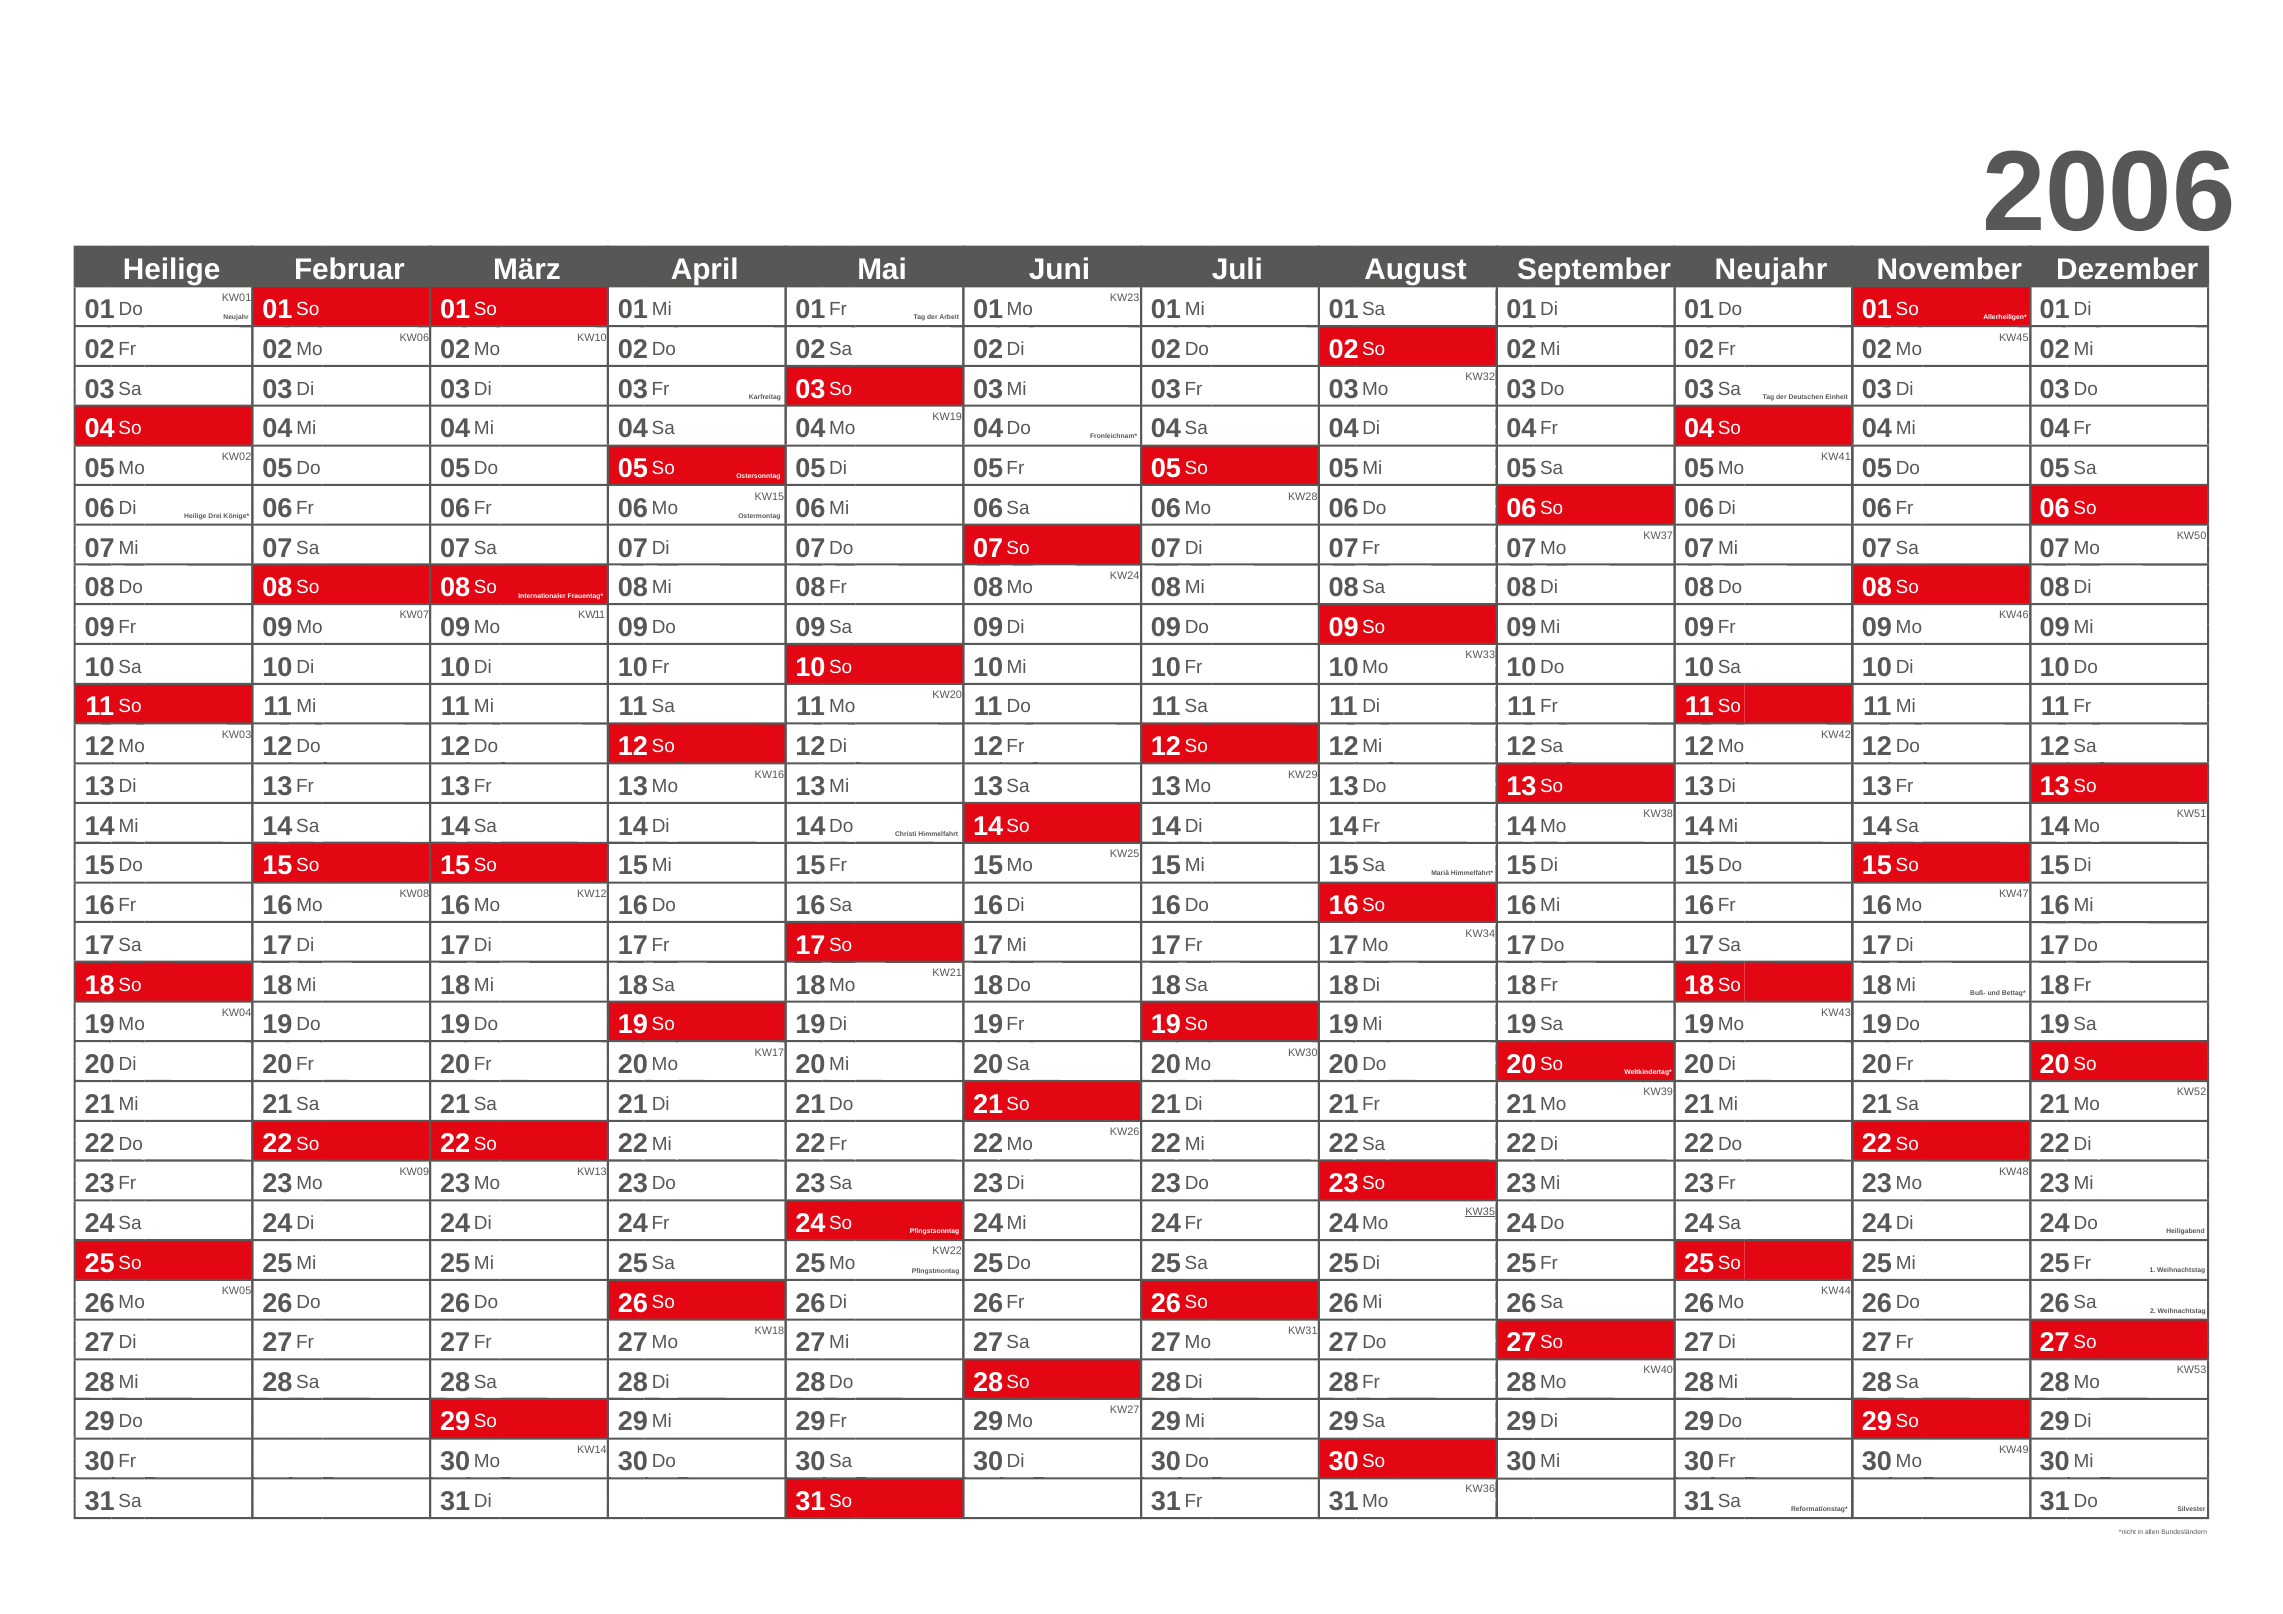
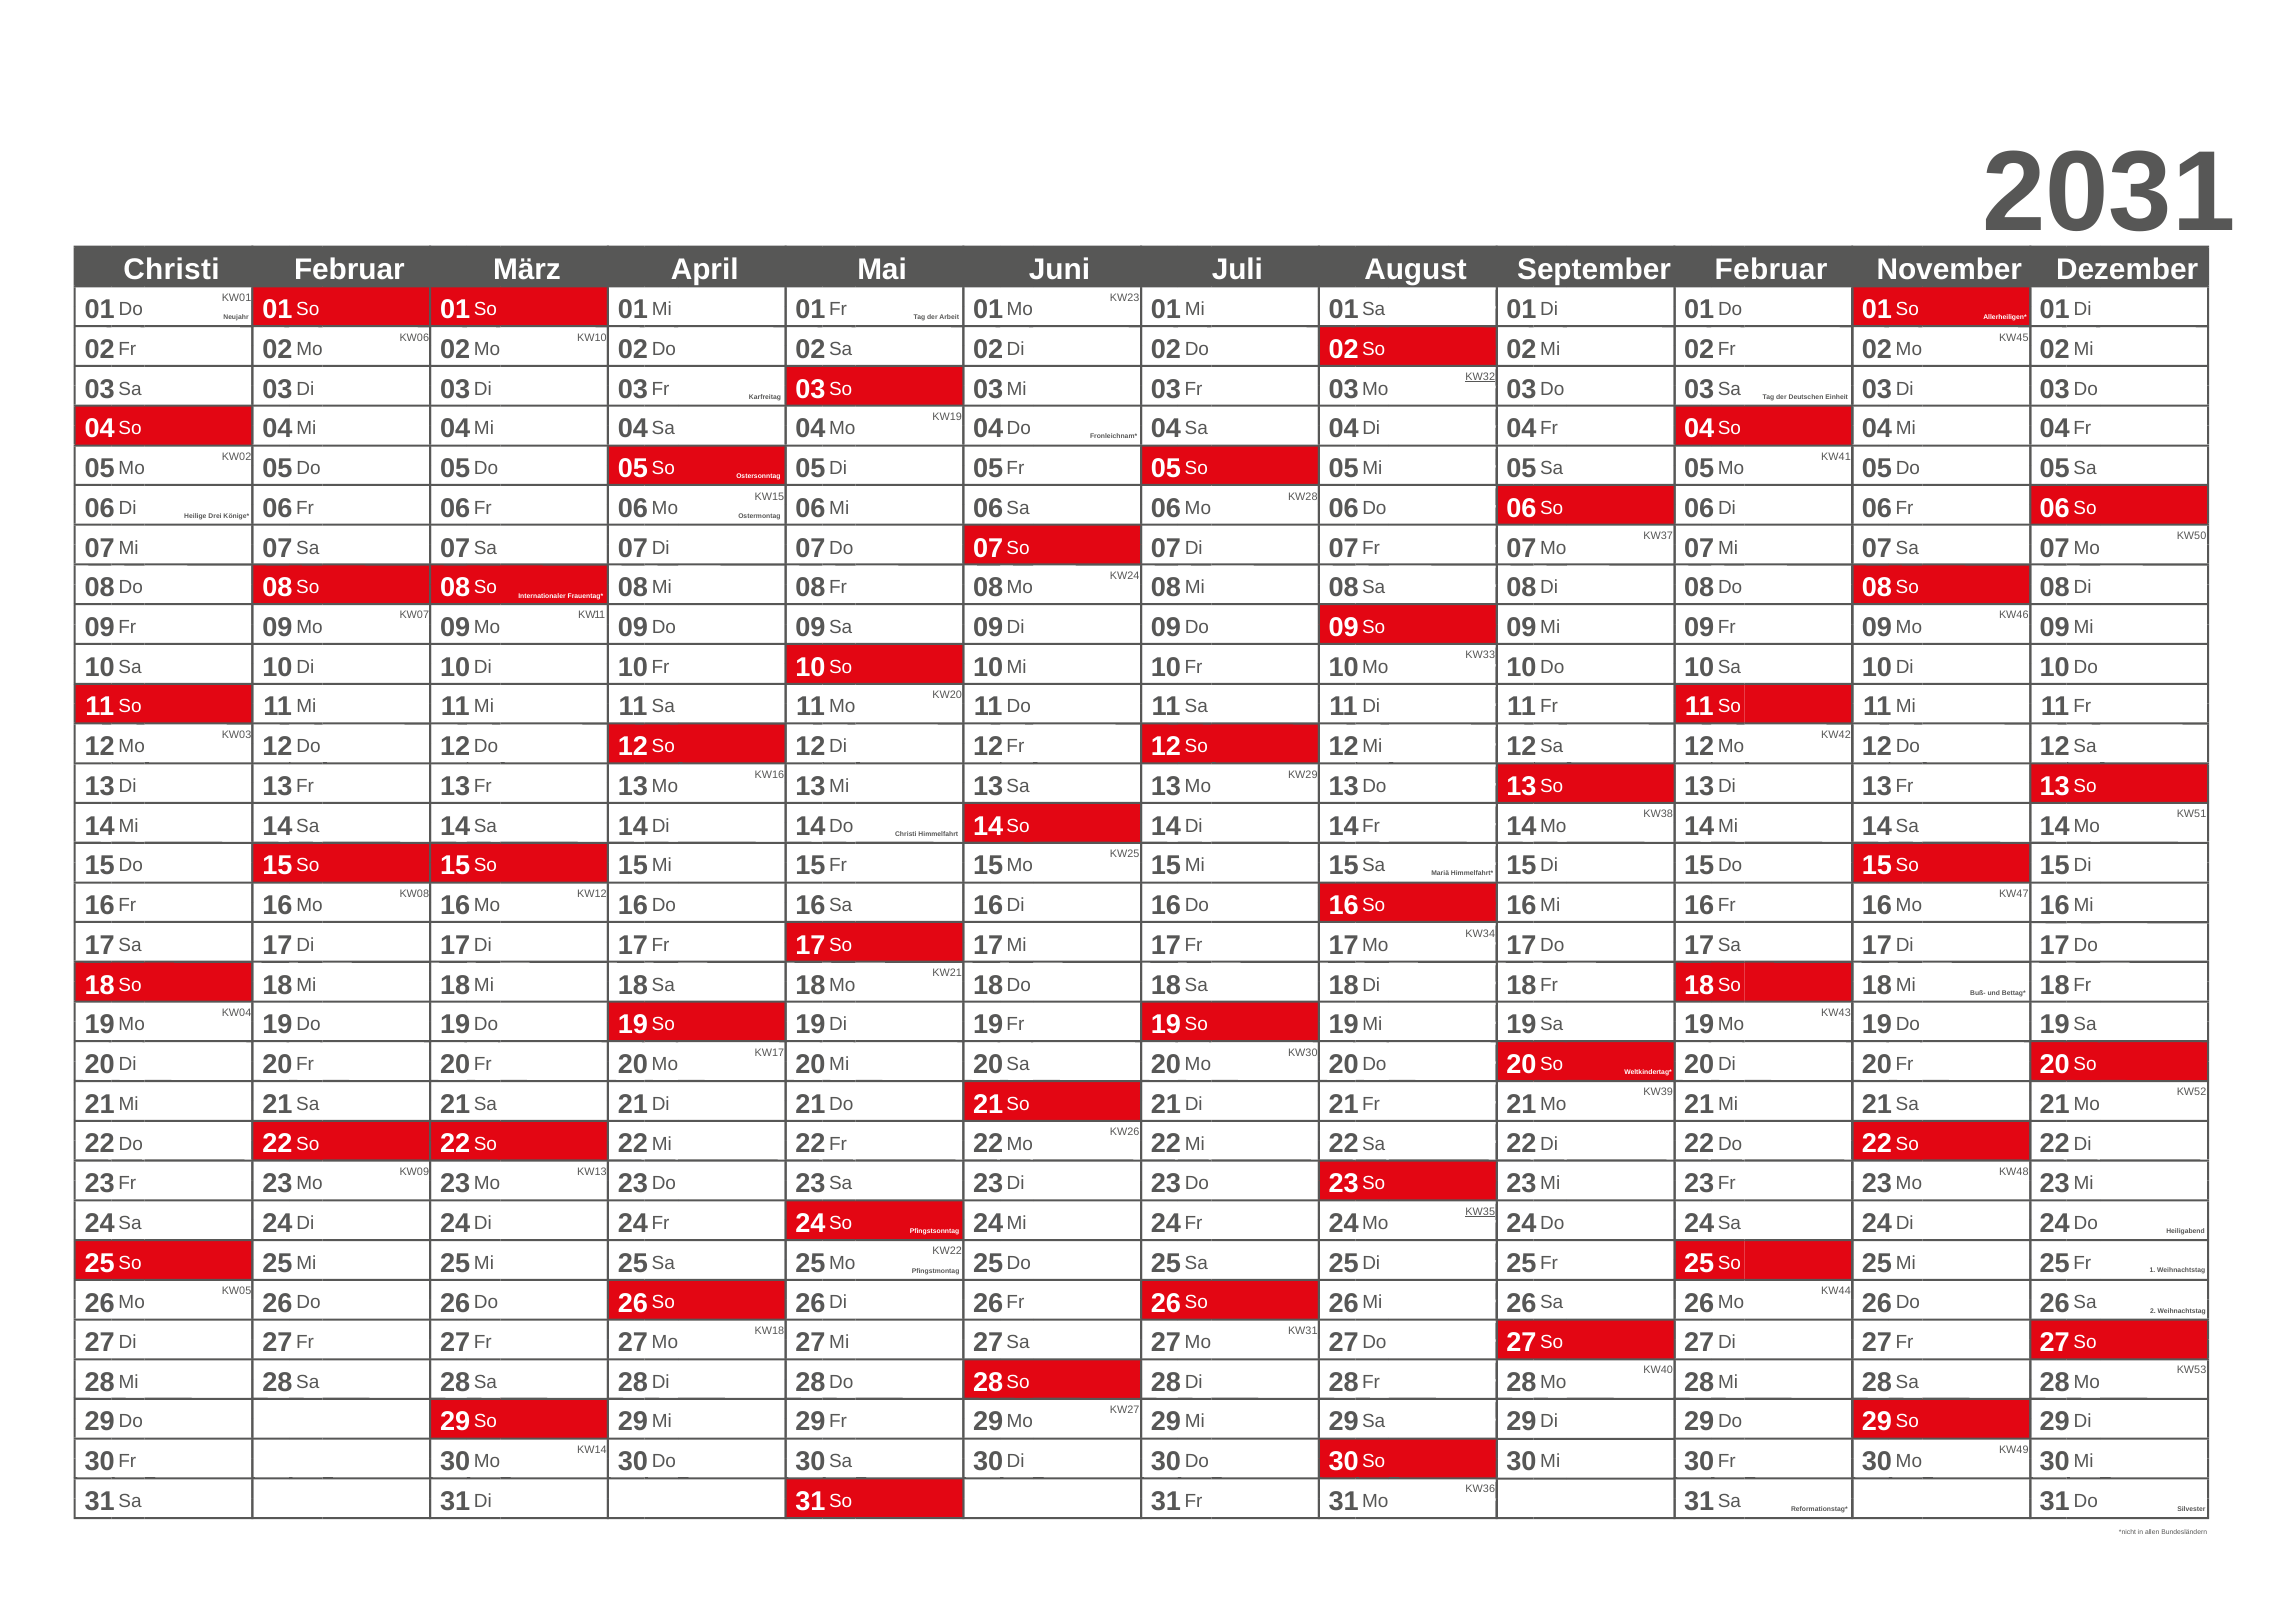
2006: 2006 -> 2031
Heilige at (172, 270): Heilige -> Christi
Neujahr at (1771, 270): Neujahr -> Februar
KW32 underline: none -> present
